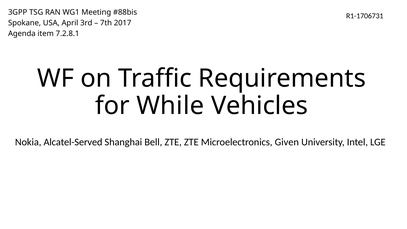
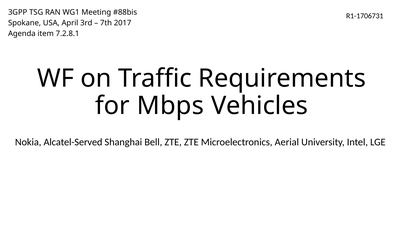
While: While -> Mbps
Given: Given -> Aerial
